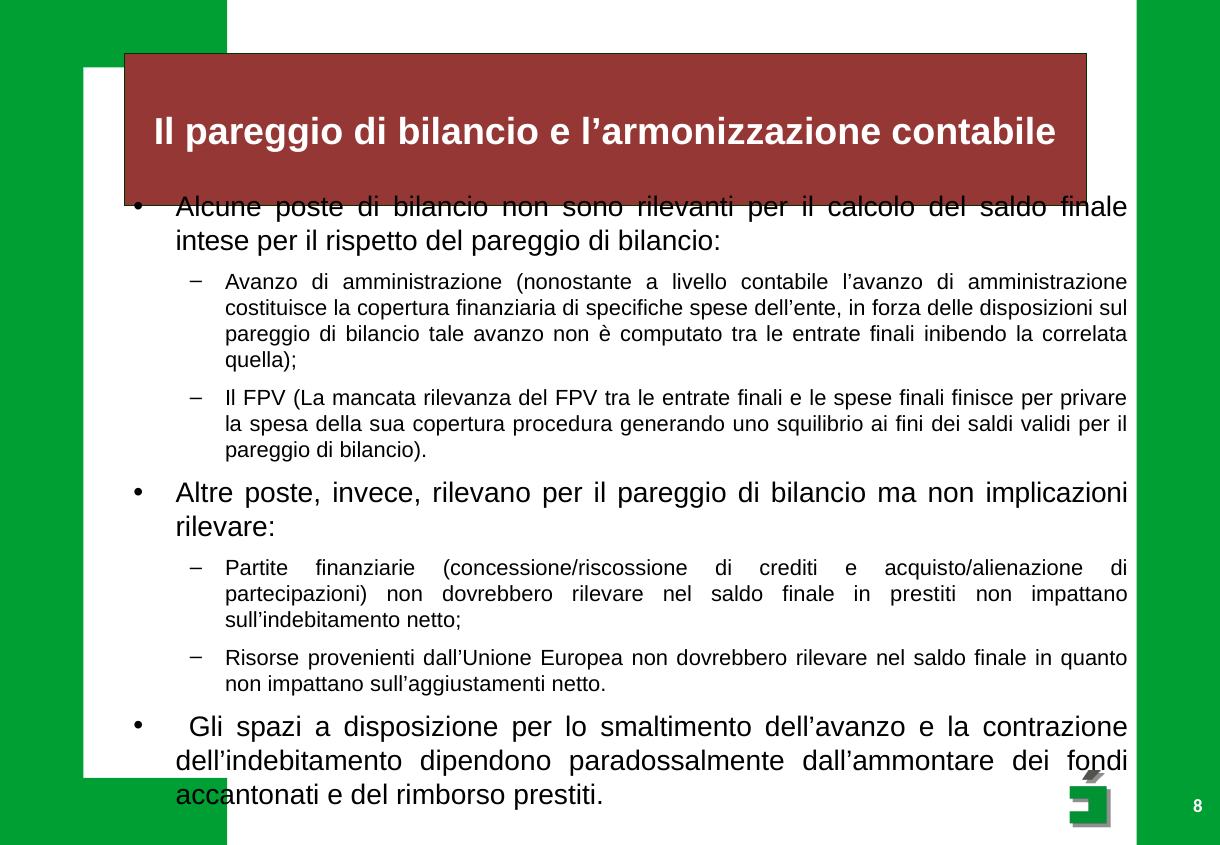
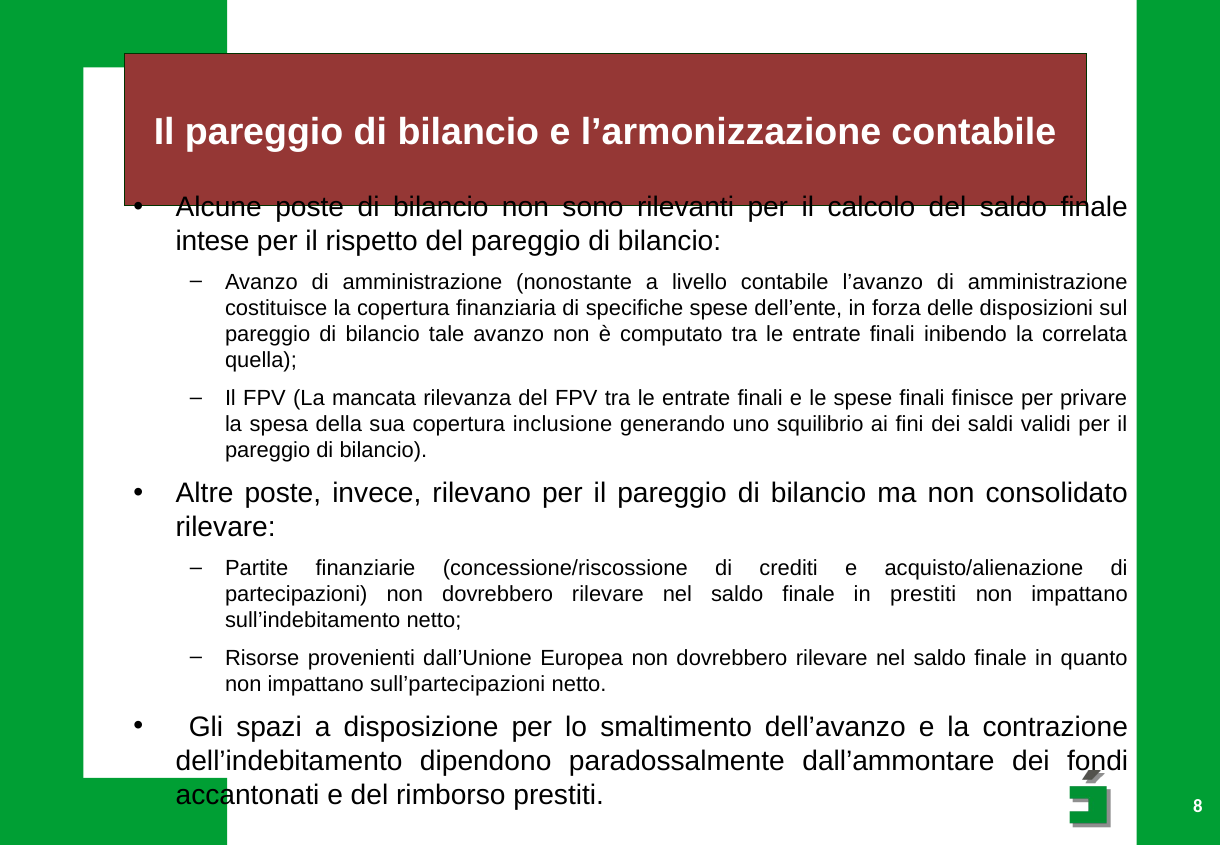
procedura: procedura -> inclusione
implicazioni: implicazioni -> consolidato
sull’aggiustamenti: sull’aggiustamenti -> sull’partecipazioni
